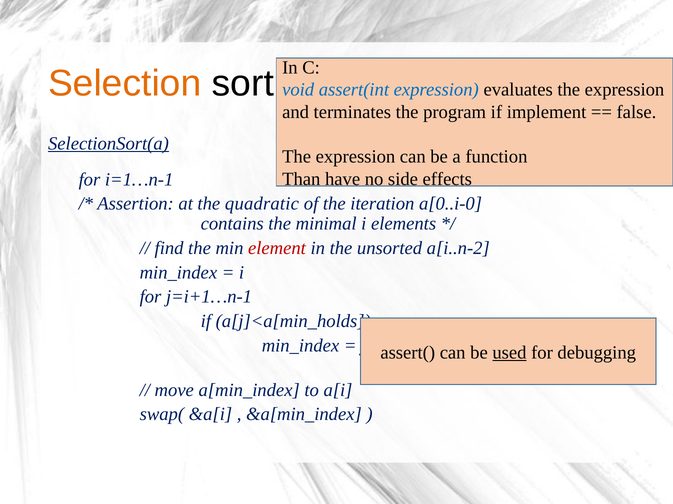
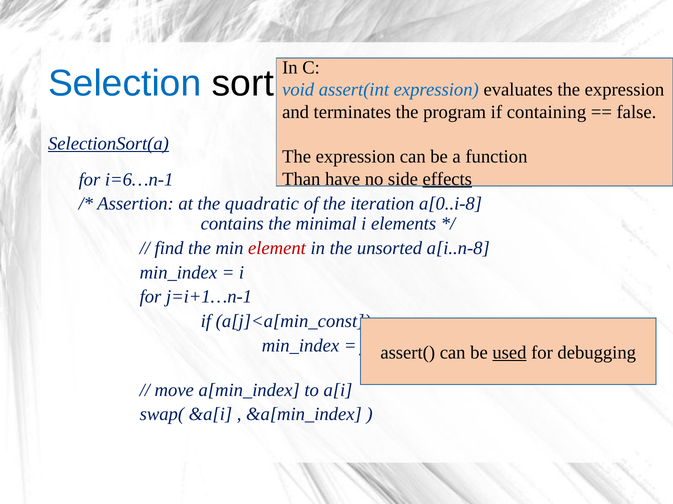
Selection colour: orange -> blue
implement: implement -> containing
effects underline: none -> present
i=1…n-1: i=1…n-1 -> i=6…n-1
a[0..i-0: a[0..i-0 -> a[0..i-8
a[i..n-2: a[i..n-2 -> a[i..n-8
a[j]<a[min_holds: a[j]<a[min_holds -> a[j]<a[min_const
